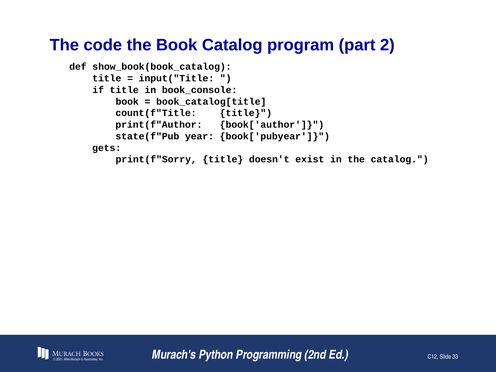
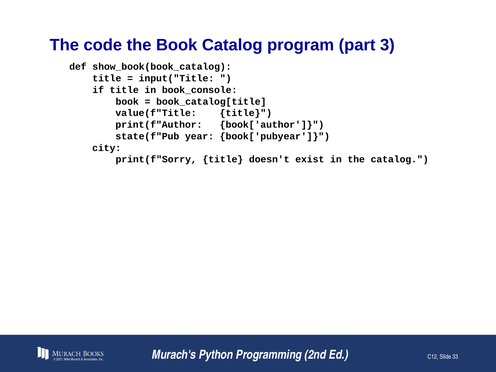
2: 2 -> 3
count(f"Title: count(f"Title -> value(f"Title
gets: gets -> city
